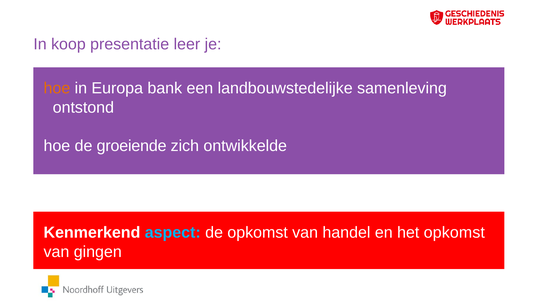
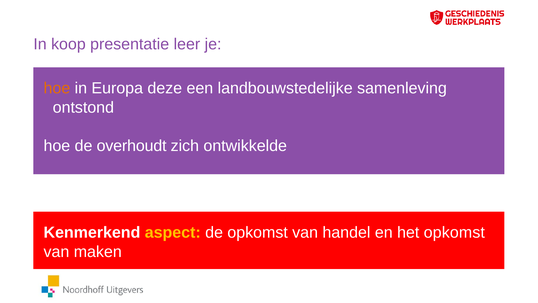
bank: bank -> deze
groeiende: groeiende -> overhoudt
aspect colour: light blue -> yellow
gingen: gingen -> maken
